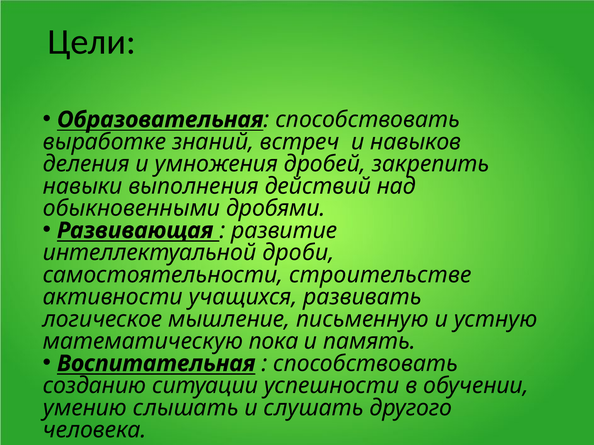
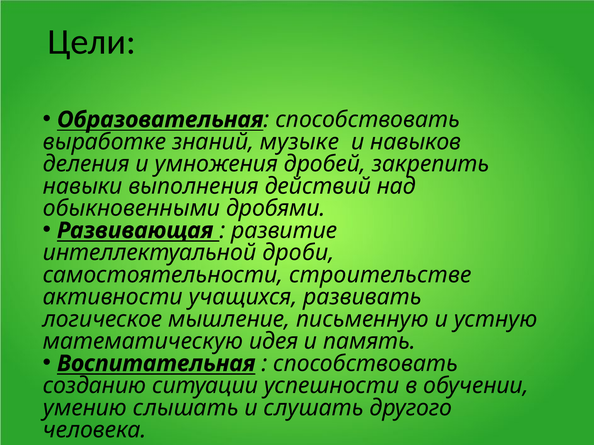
встреч: встреч -> музыке
пока: пока -> идея
